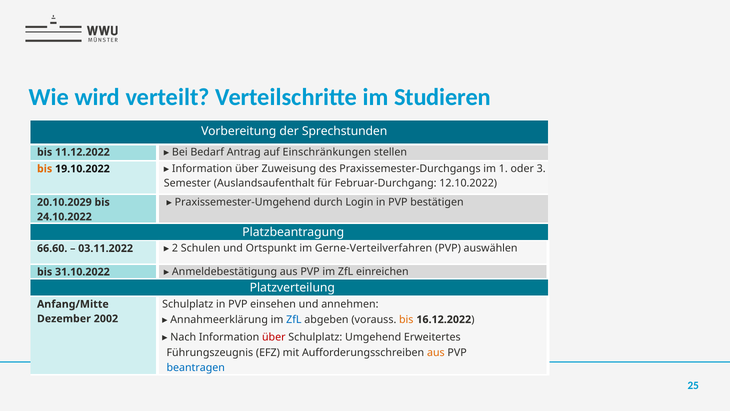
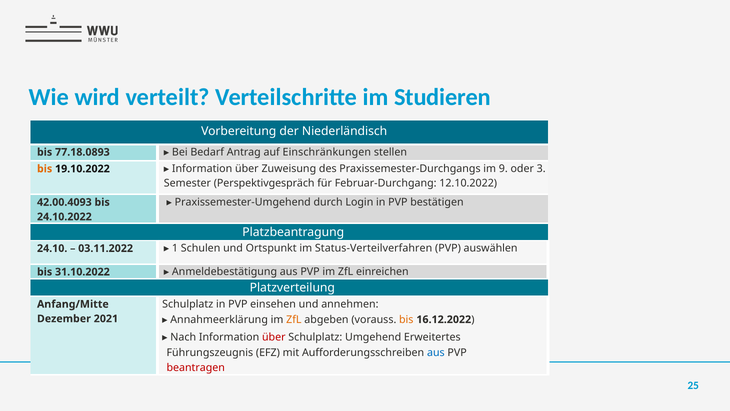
Sprechstunden: Sprechstunden -> Niederländisch
11.12.2022: 11.12.2022 -> 77.18.0893
1: 1 -> 9
Auslandsaufenthalt: Auslandsaufenthalt -> Perspektivgespräch
20.10.2029: 20.10.2029 -> 42.00.4093
66.60: 66.60 -> 24.10
2: 2 -> 1
Gerne-Verteilverfahren: Gerne-Verteilverfahren -> Status-Verteilverfahren
ZfL at (294, 319) colour: blue -> orange
2002: 2002 -> 2021
aus at (436, 352) colour: orange -> blue
beantragen colour: blue -> red
